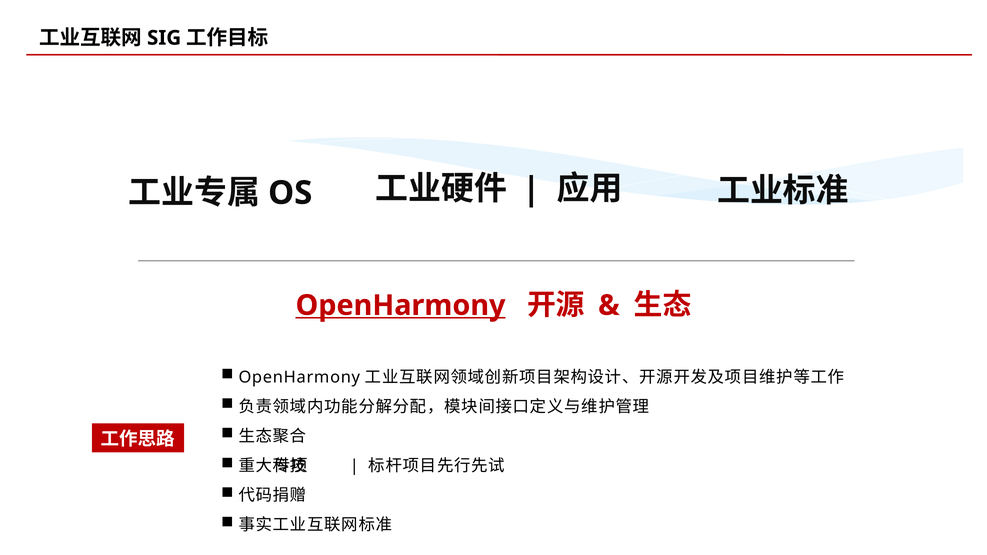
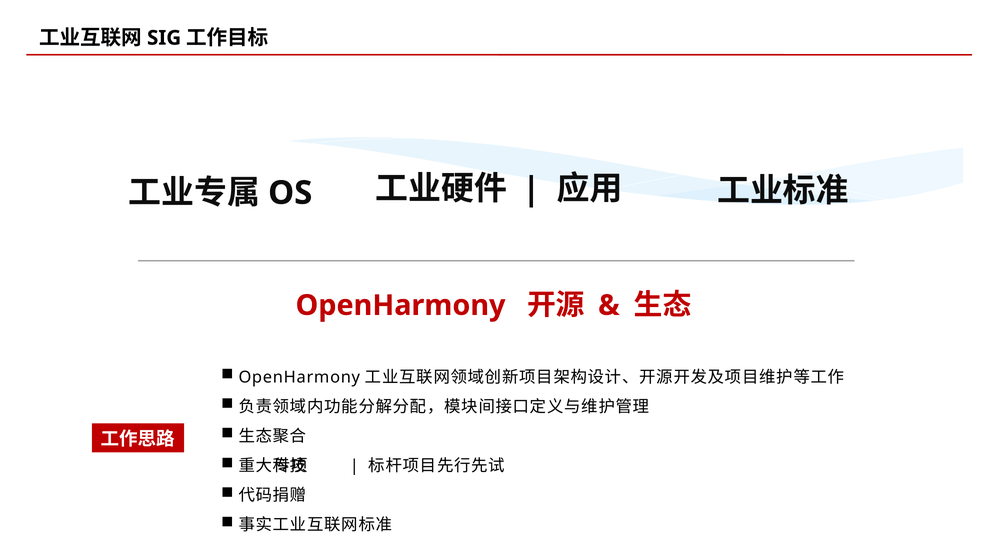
OpenHarmony at (400, 305) underline: present -> none
